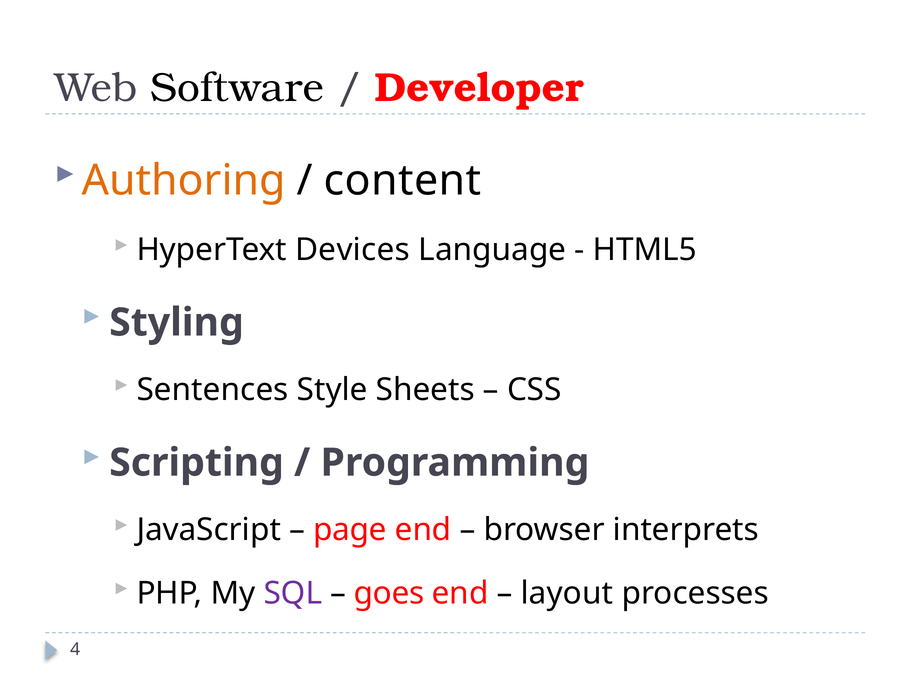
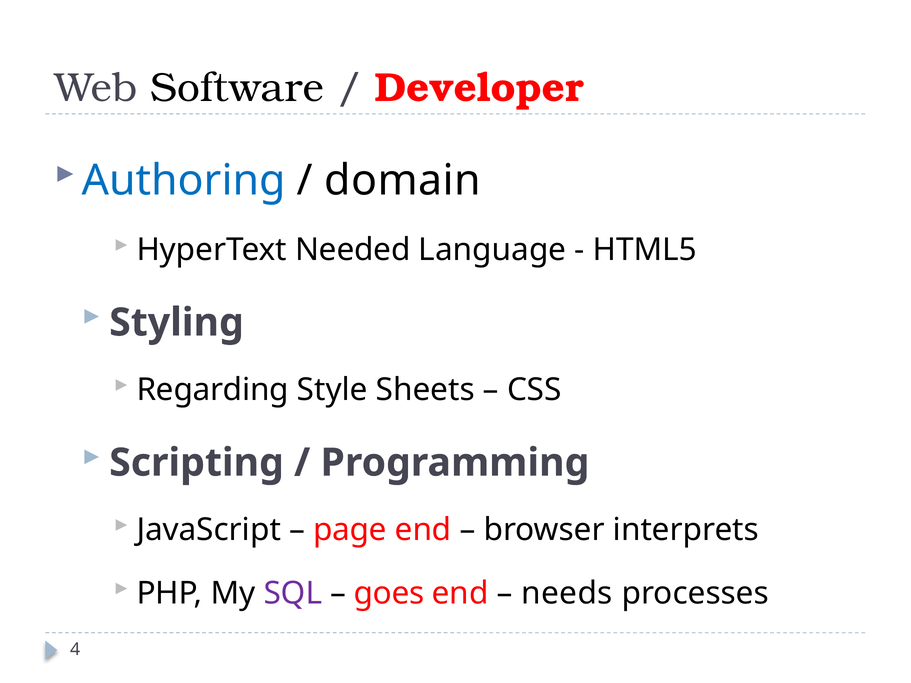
Authoring colour: orange -> blue
content: content -> domain
Devices: Devices -> Needed
Sentences: Sentences -> Regarding
layout: layout -> needs
